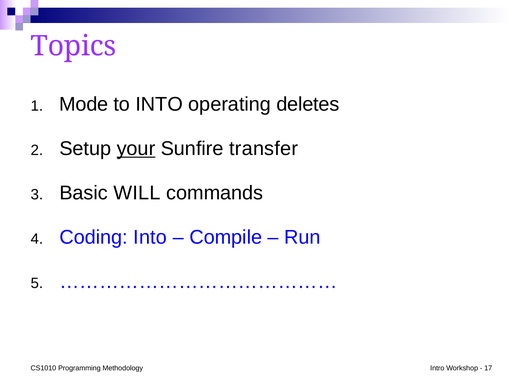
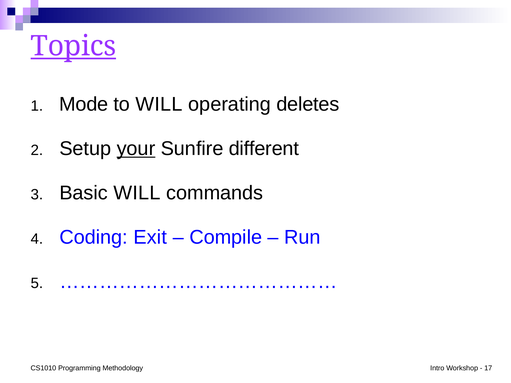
Topics underline: none -> present
to INTO: INTO -> WILL
transfer: transfer -> different
Coding Into: Into -> Exit
